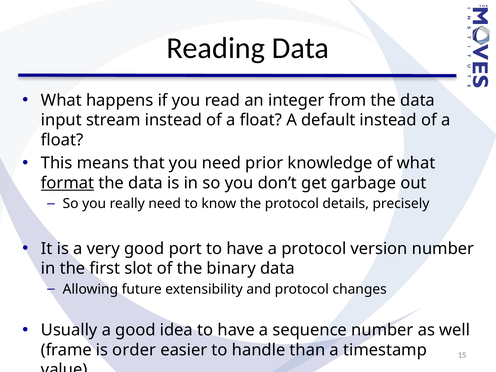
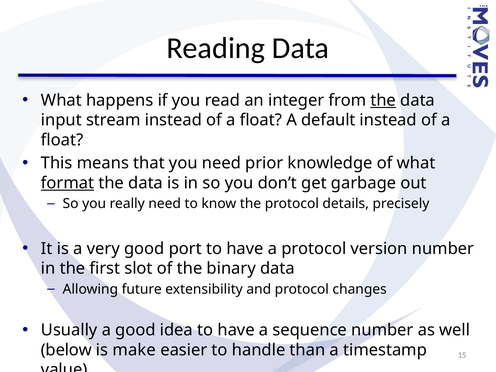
the at (383, 100) underline: none -> present
frame: frame -> below
order: order -> make
